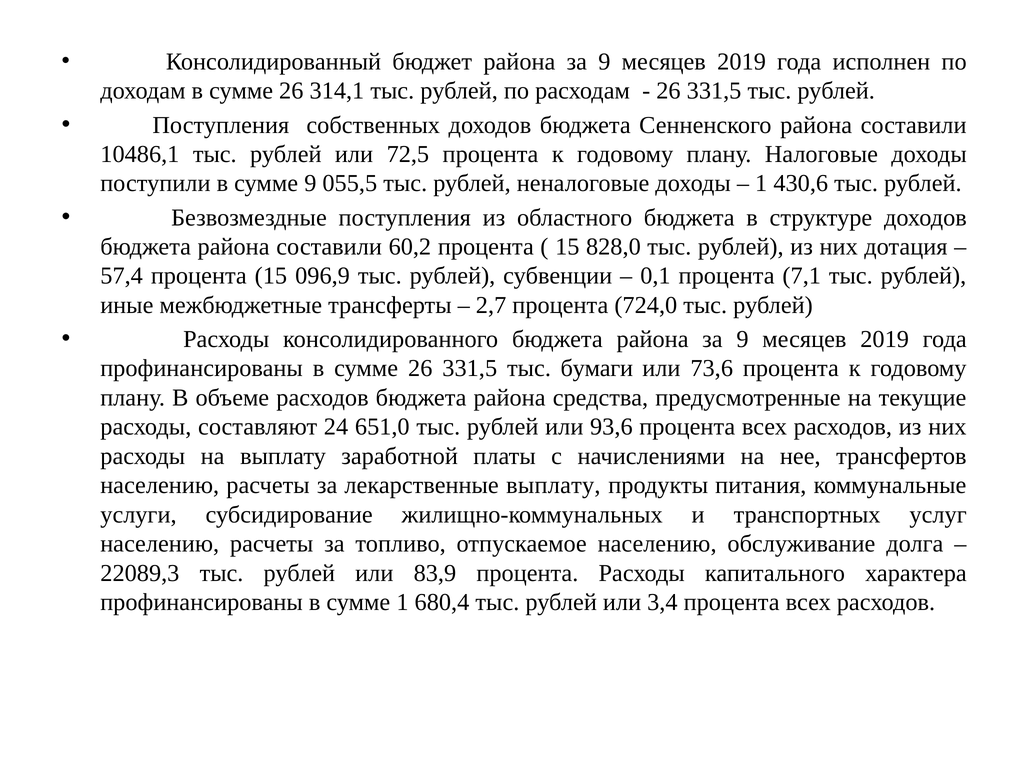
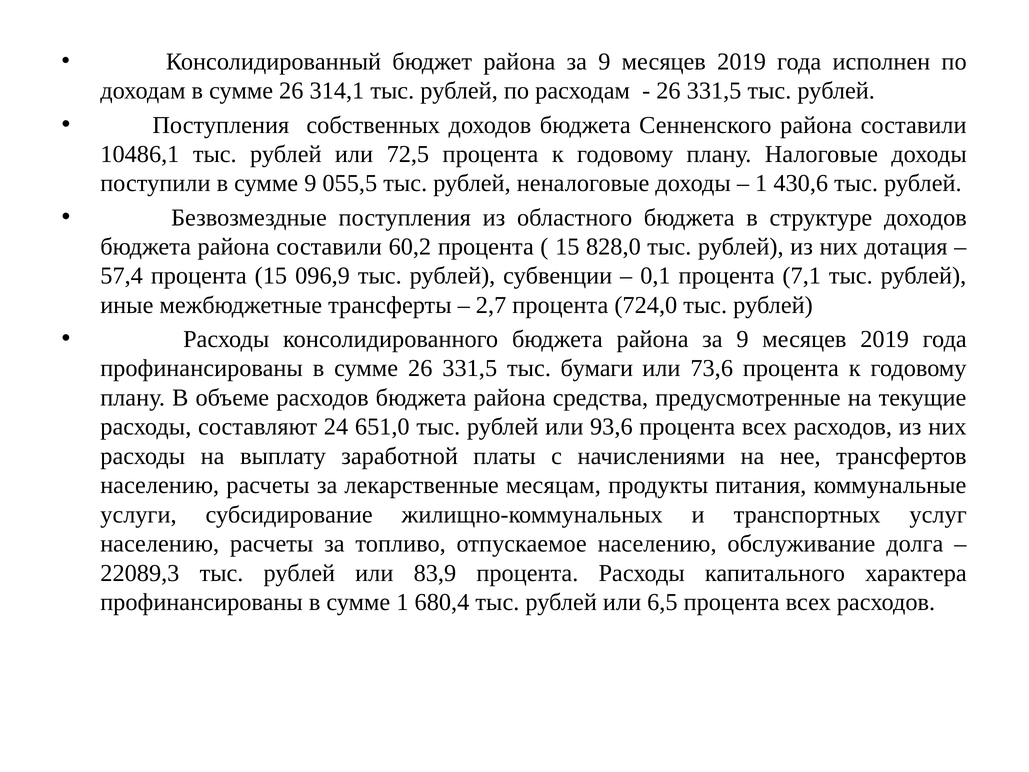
лекарственные выплату: выплату -> месяцам
3,4: 3,4 -> 6,5
